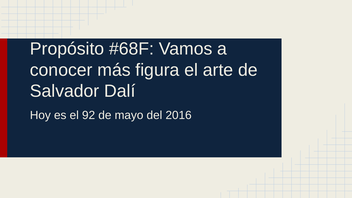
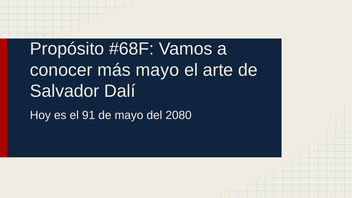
más figura: figura -> mayo
92: 92 -> 91
2016: 2016 -> 2080
